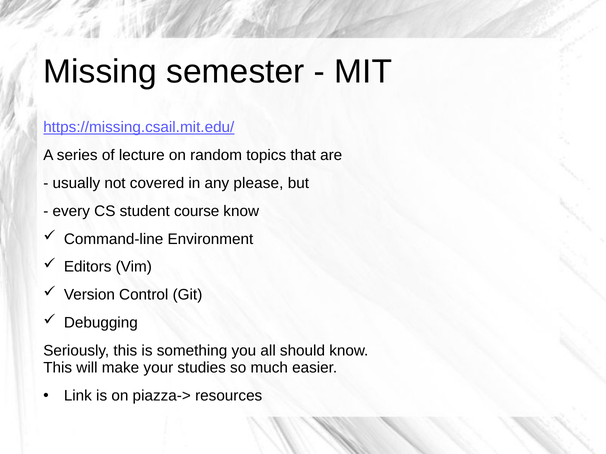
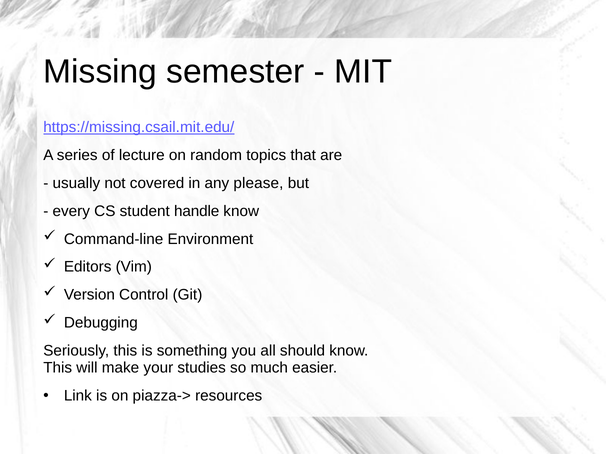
course: course -> handle
